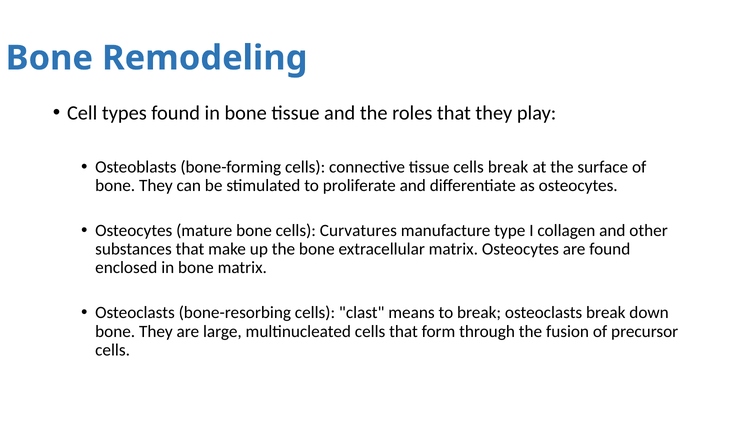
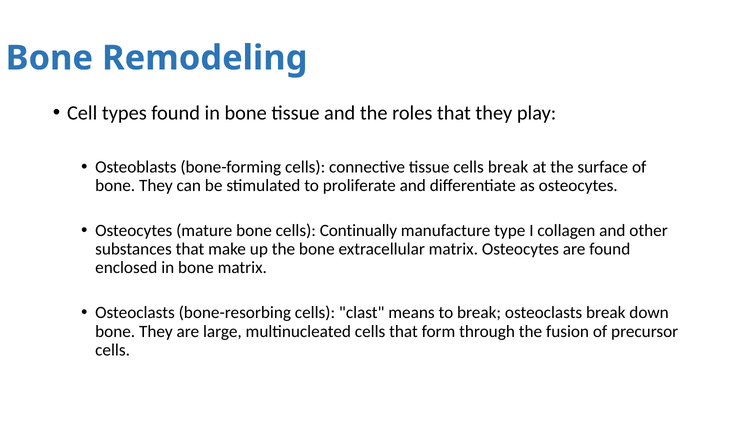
Curvatures: Curvatures -> Continually
